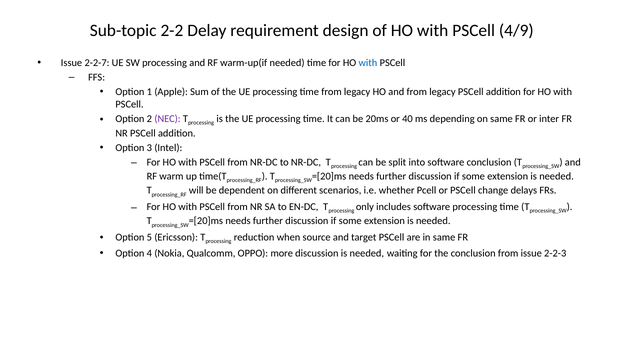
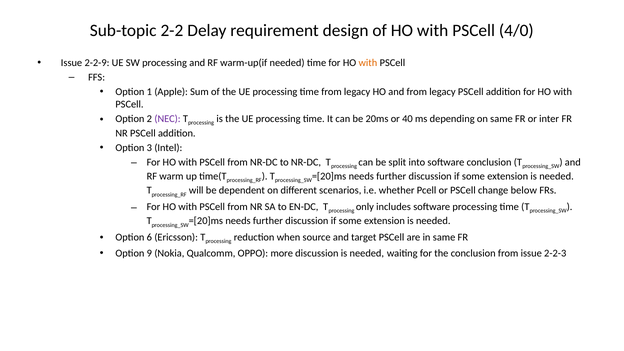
4/9: 4/9 -> 4/0
2-2-7: 2-2-7 -> 2-2-9
with at (368, 63) colour: blue -> orange
delays: delays -> below
5: 5 -> 6
4: 4 -> 9
